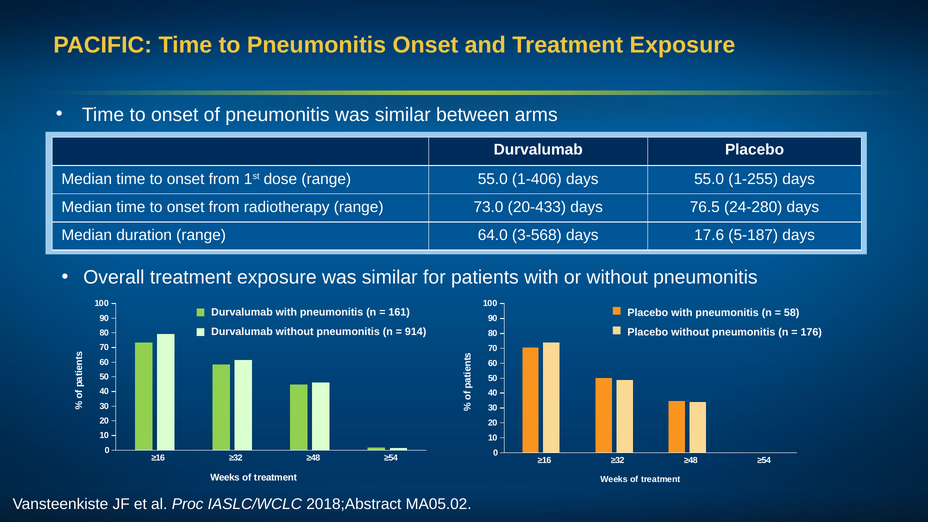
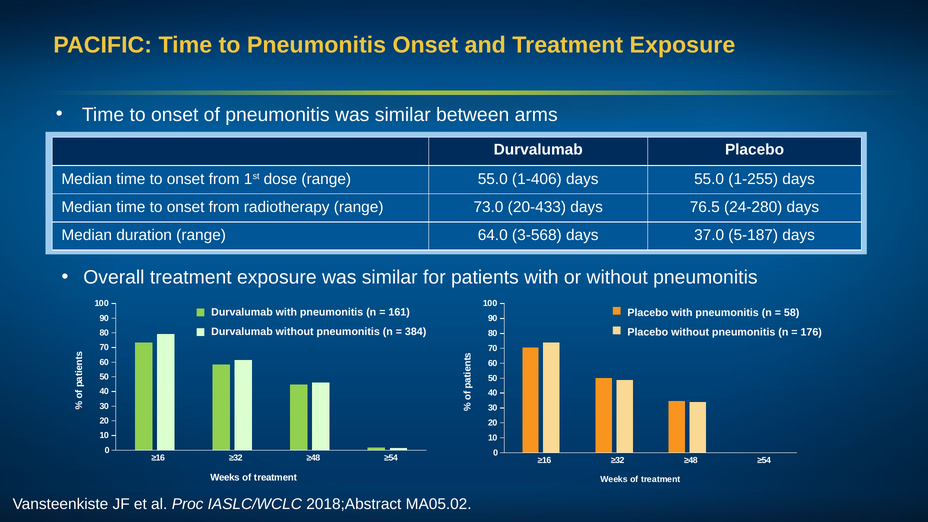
17.6: 17.6 -> 37.0
914: 914 -> 384
